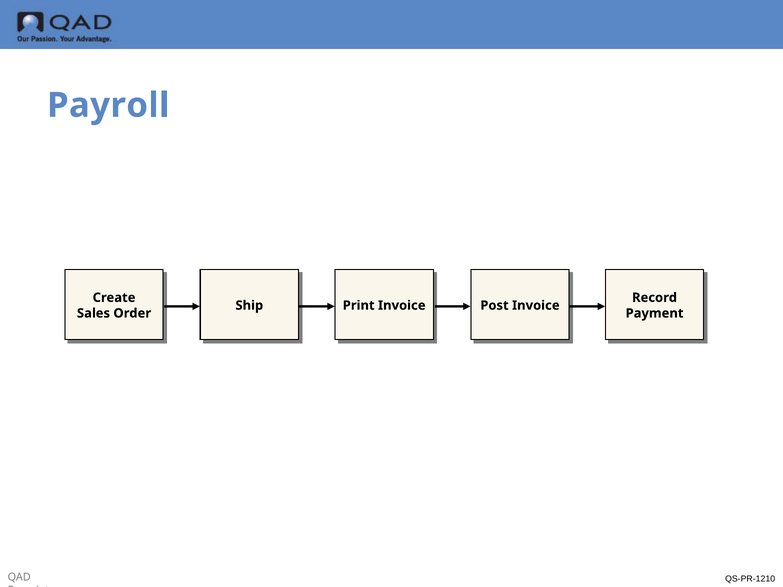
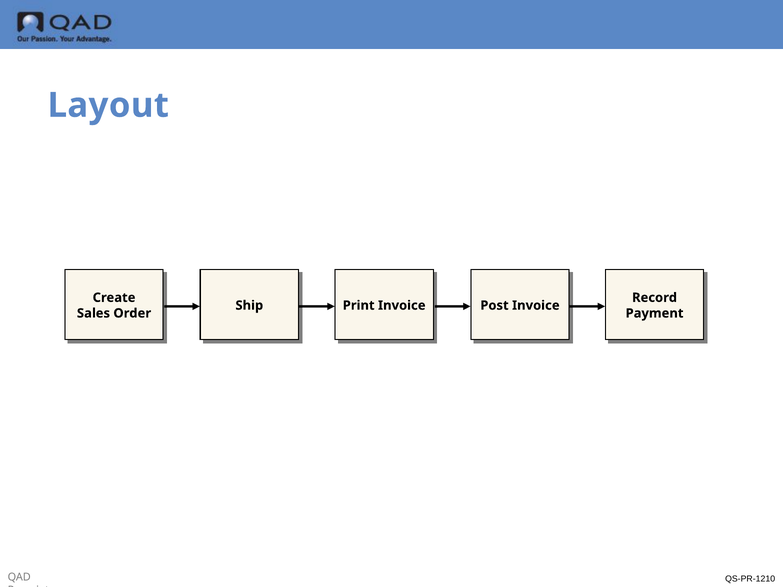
Payroll: Payroll -> Layout
